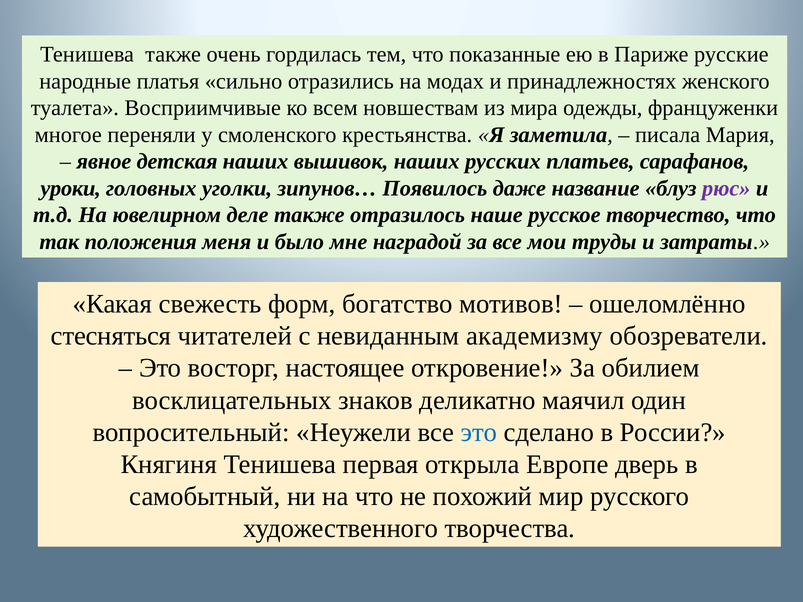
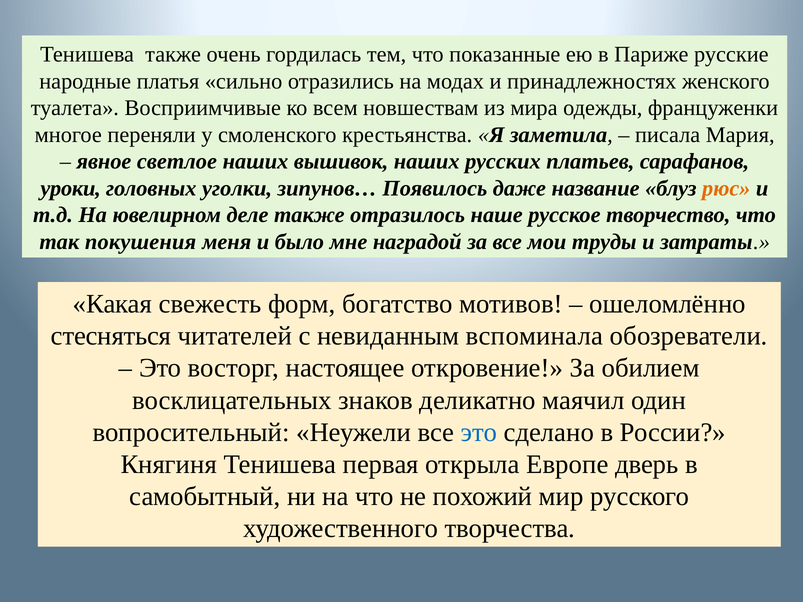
детская: детская -> светлое
рюс colour: purple -> orange
положения: положения -> покушения
академизму: академизму -> вспоминала
